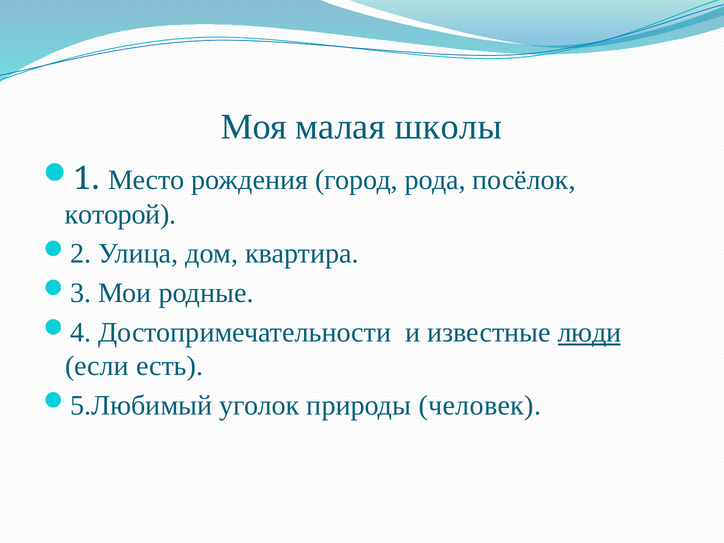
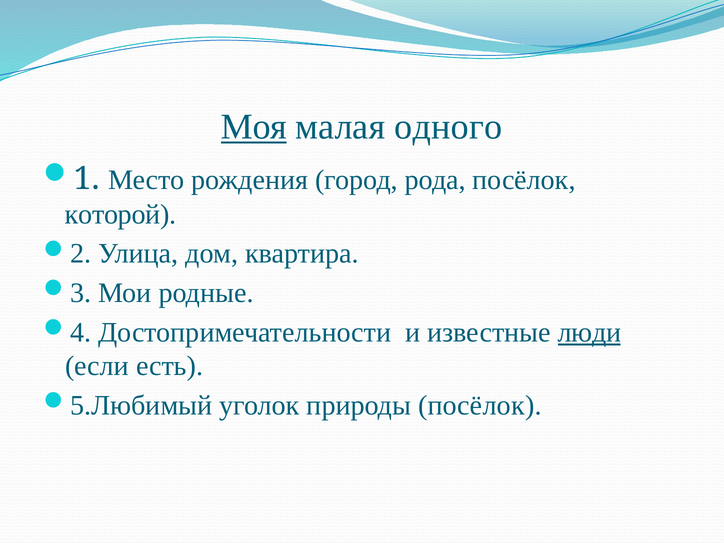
Моя underline: none -> present
школы: школы -> одного
природы человек: человек -> посёлок
